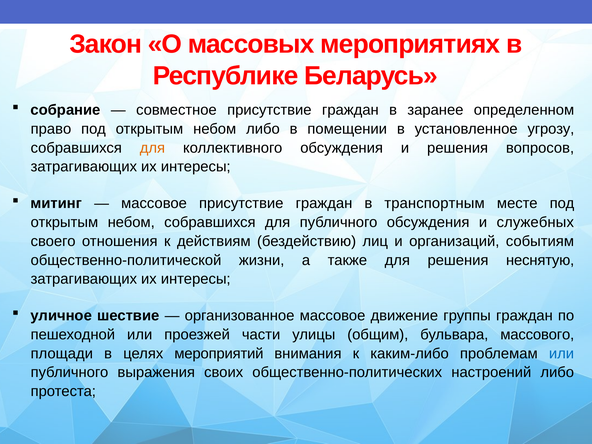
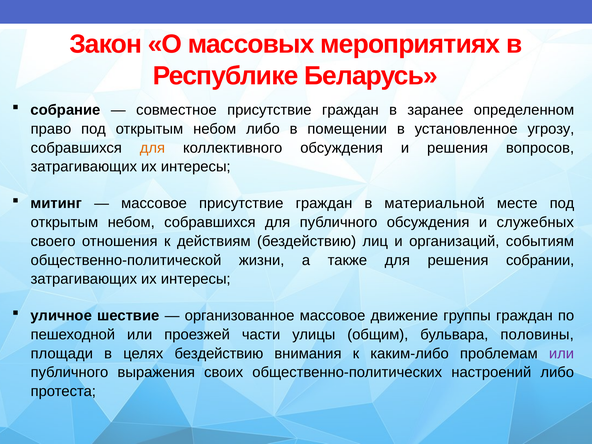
транспортным: транспортным -> материальной
неснятую: неснятую -> собрании
массового: массового -> половины
целях мероприятий: мероприятий -> бездействию
или at (561, 354) colour: blue -> purple
